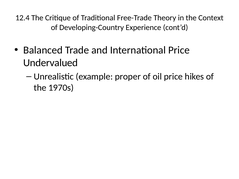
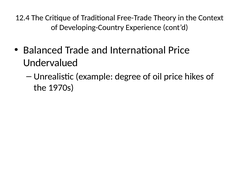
proper: proper -> degree
